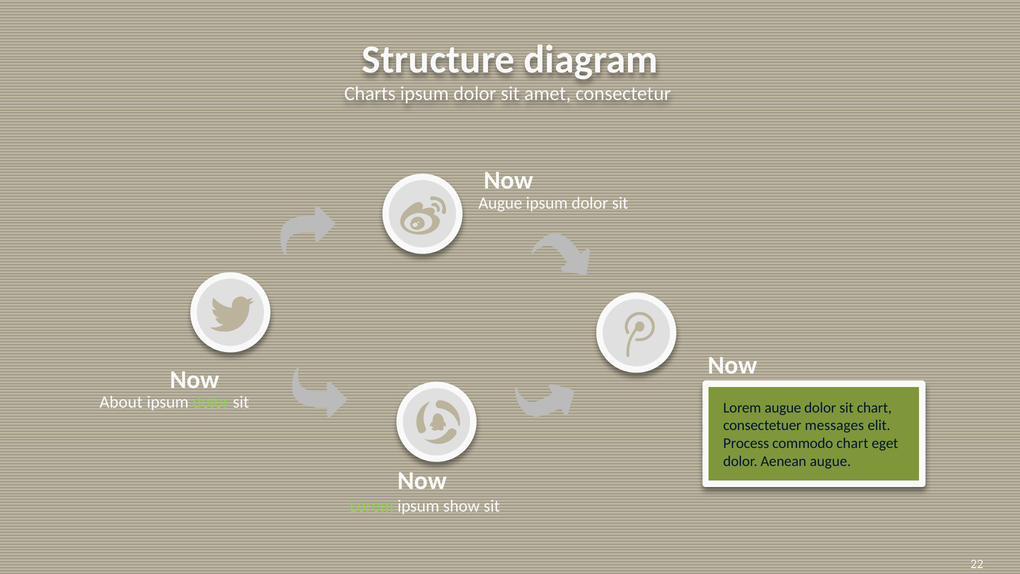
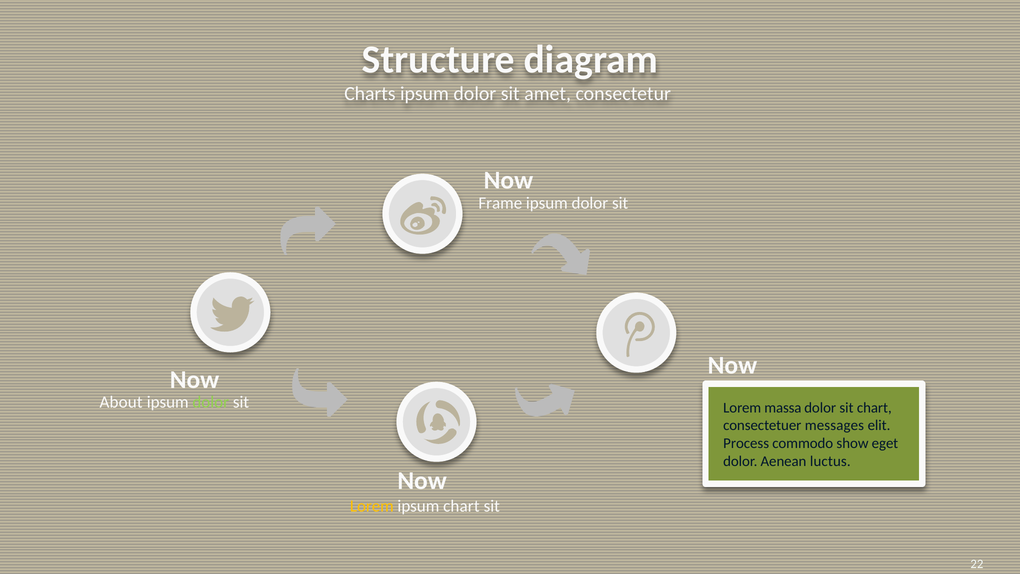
Augue at (500, 203): Augue -> Frame
Lorem augue: augue -> massa
commodo chart: chart -> show
Aenean augue: augue -> luctus
Lorem at (372, 506) colour: light green -> yellow
ipsum show: show -> chart
